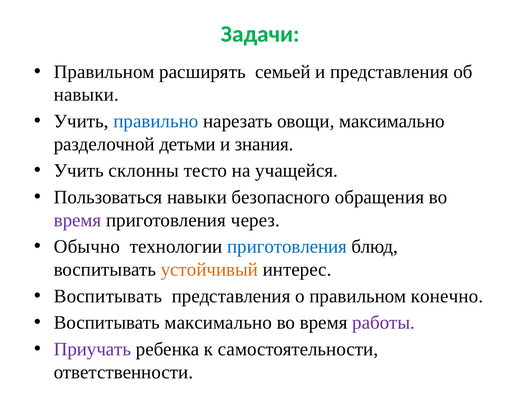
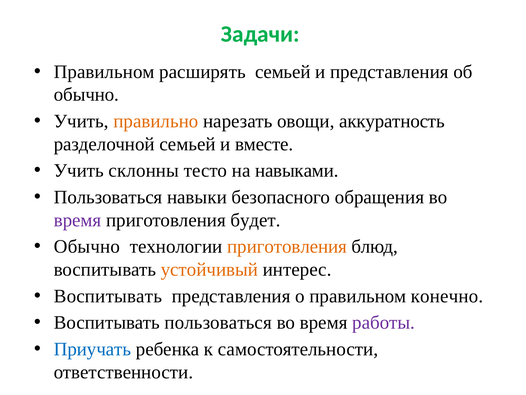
навыки at (86, 95): навыки -> обычно
правильно colour: blue -> orange
овощи максимально: максимально -> аккуратность
разделочной детьми: детьми -> семьей
знания: знания -> вместе
учащейся: учащейся -> навыками
через: через -> будет
приготовления at (287, 246) colour: blue -> orange
Воспитывать максимально: максимально -> пользоваться
Приучать colour: purple -> blue
